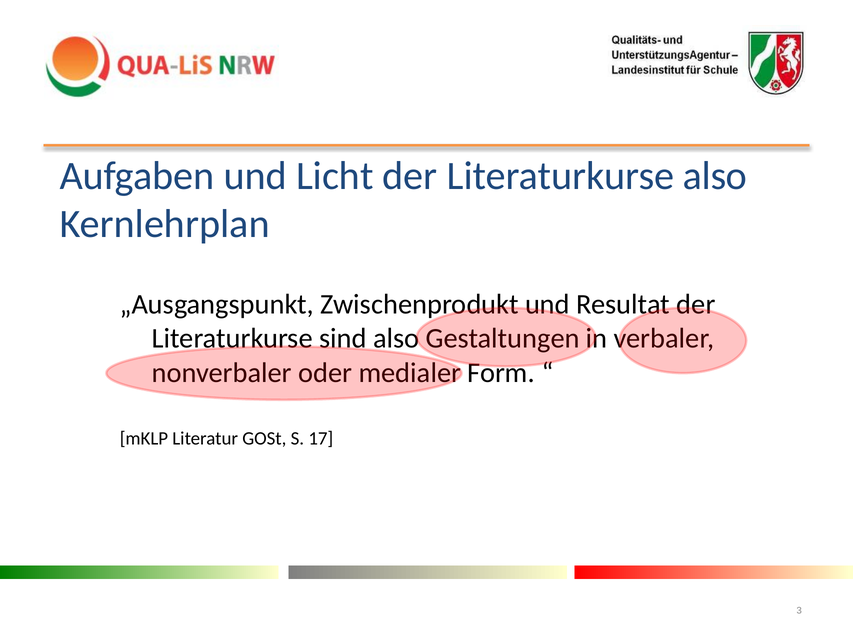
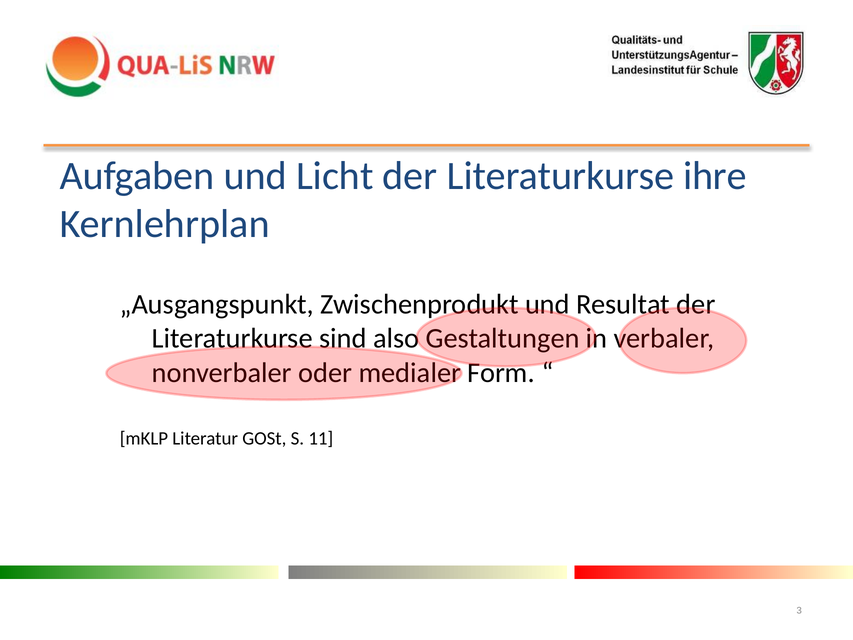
Literaturkurse also: also -> ihre
17: 17 -> 11
